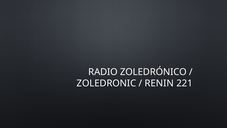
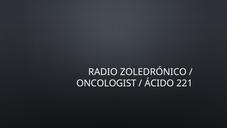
ZOLEDRONIC: ZOLEDRONIC -> ONCOLOGIST
RENIN: RENIN -> ÁCIDO
